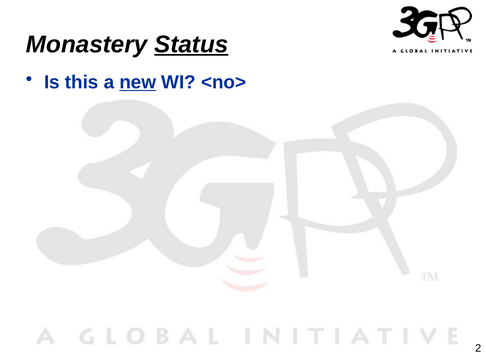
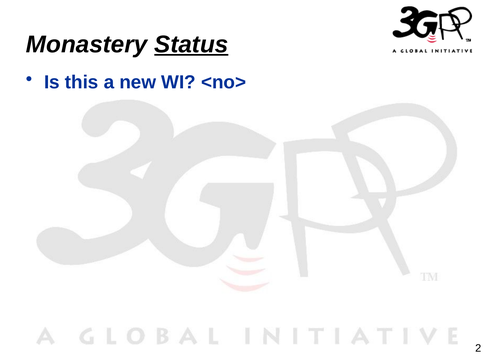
new underline: present -> none
